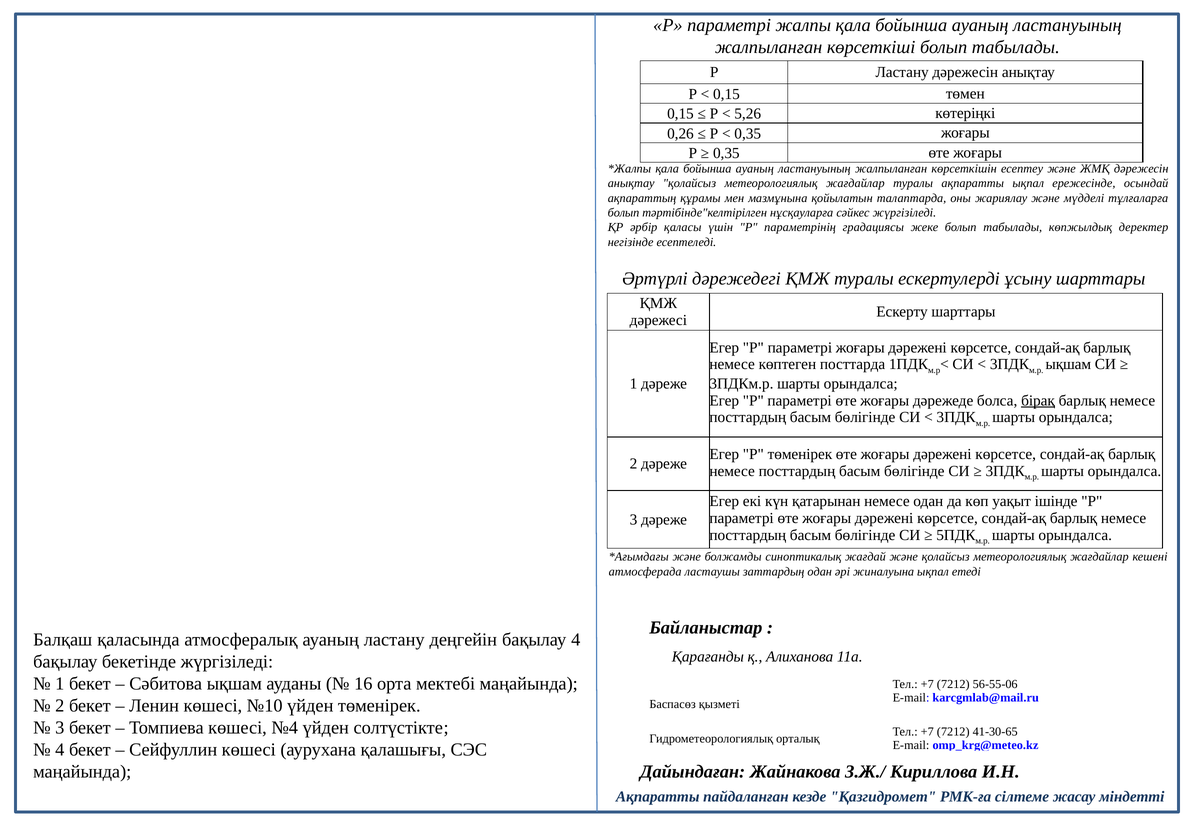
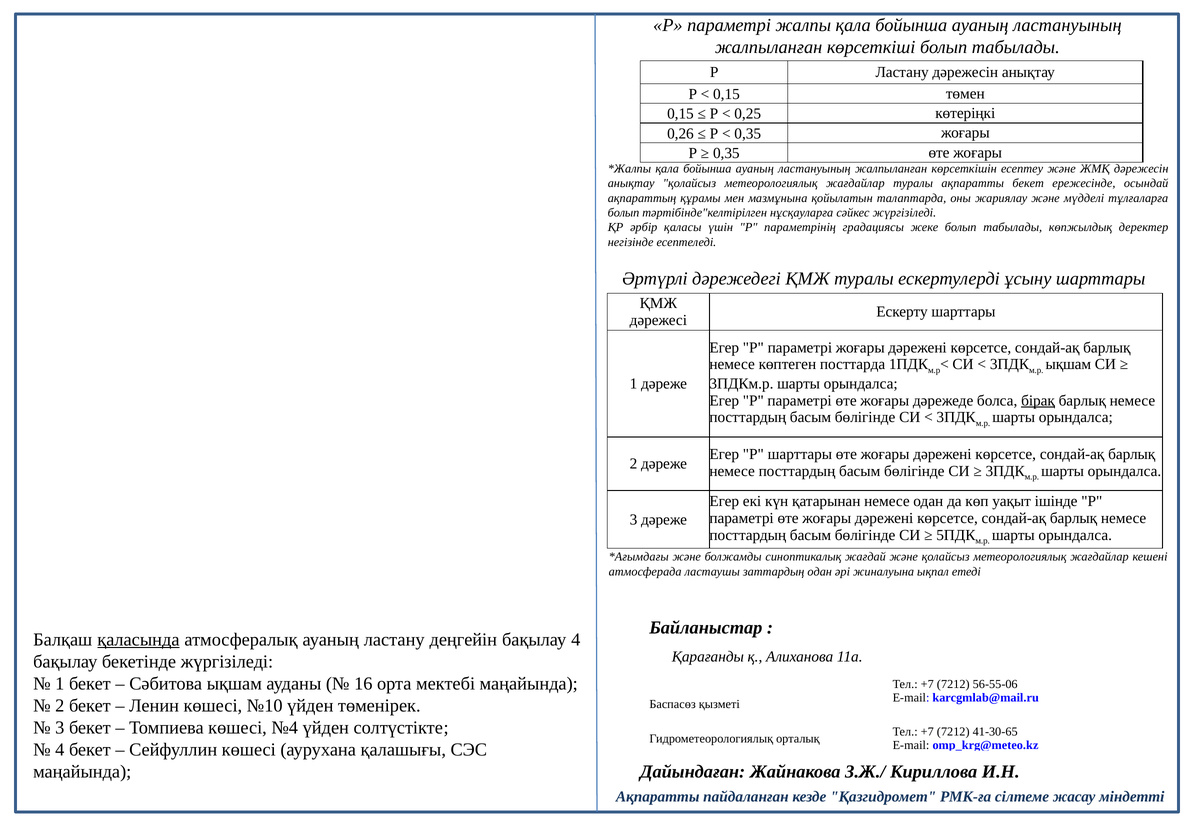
5,26: 5,26 -> 0,25
ақпаратты ықпал: ықпал -> бекет
Р төменірек: төменірек -> шарттары
қаласында underline: none -> present
